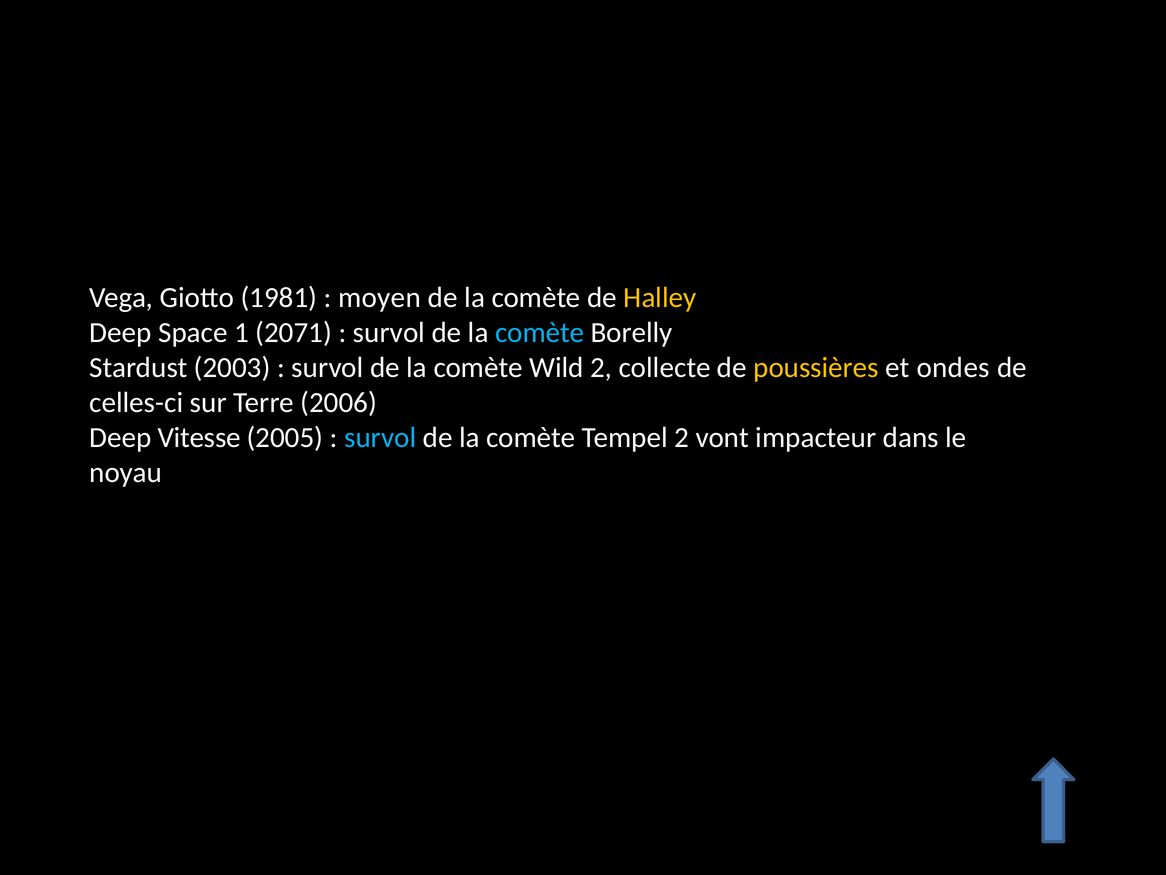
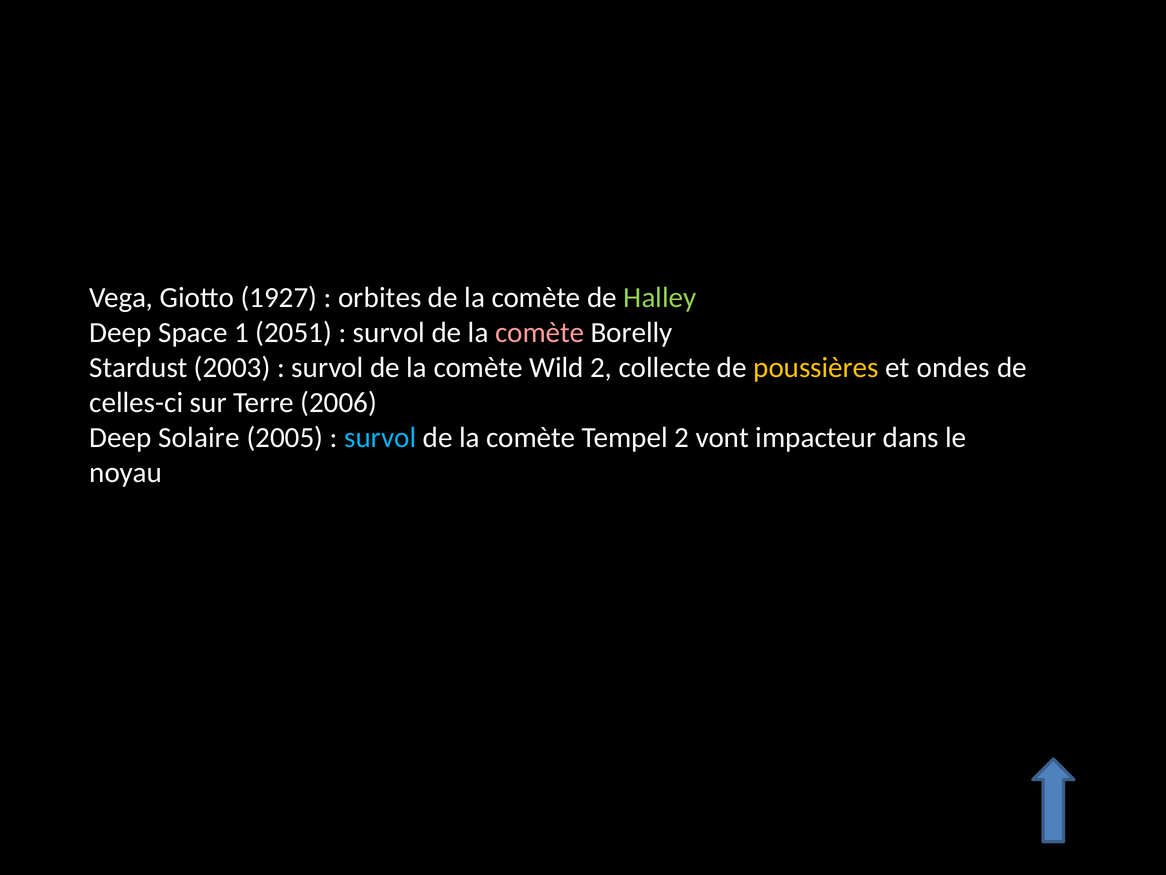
1981: 1981 -> 1927
moyen: moyen -> orbites
Halley colour: yellow -> light green
2071: 2071 -> 2051
comète at (540, 332) colour: light blue -> pink
Vitesse: Vitesse -> Solaire
